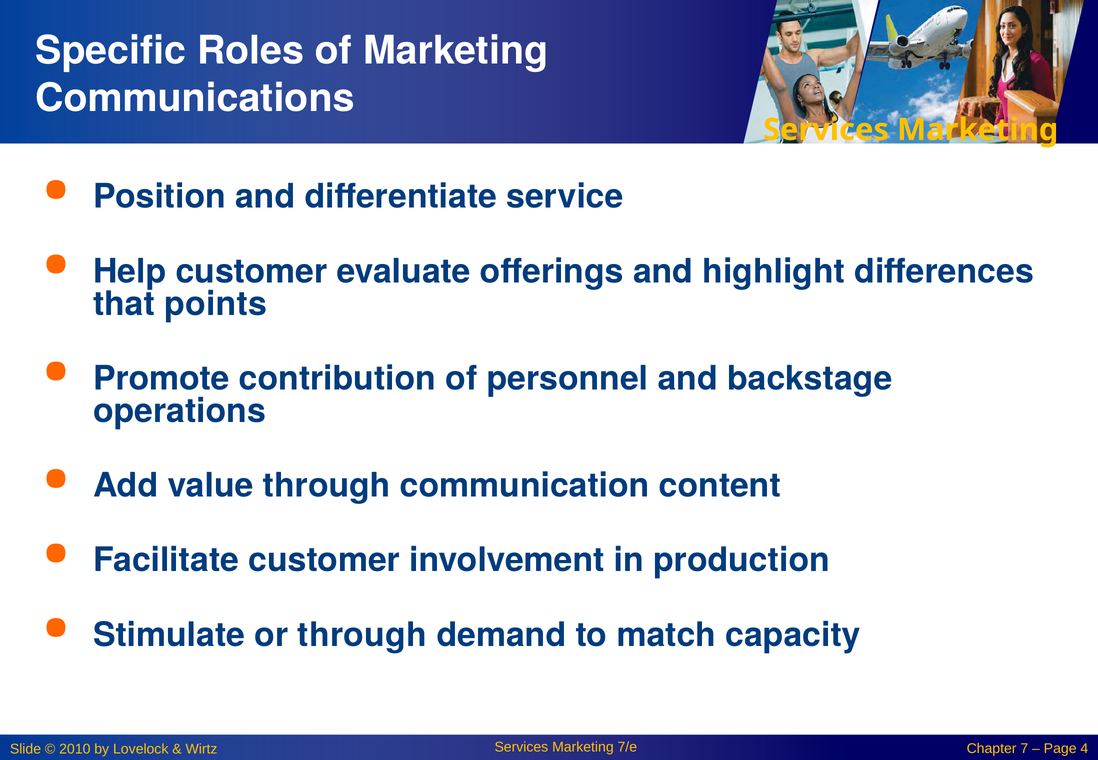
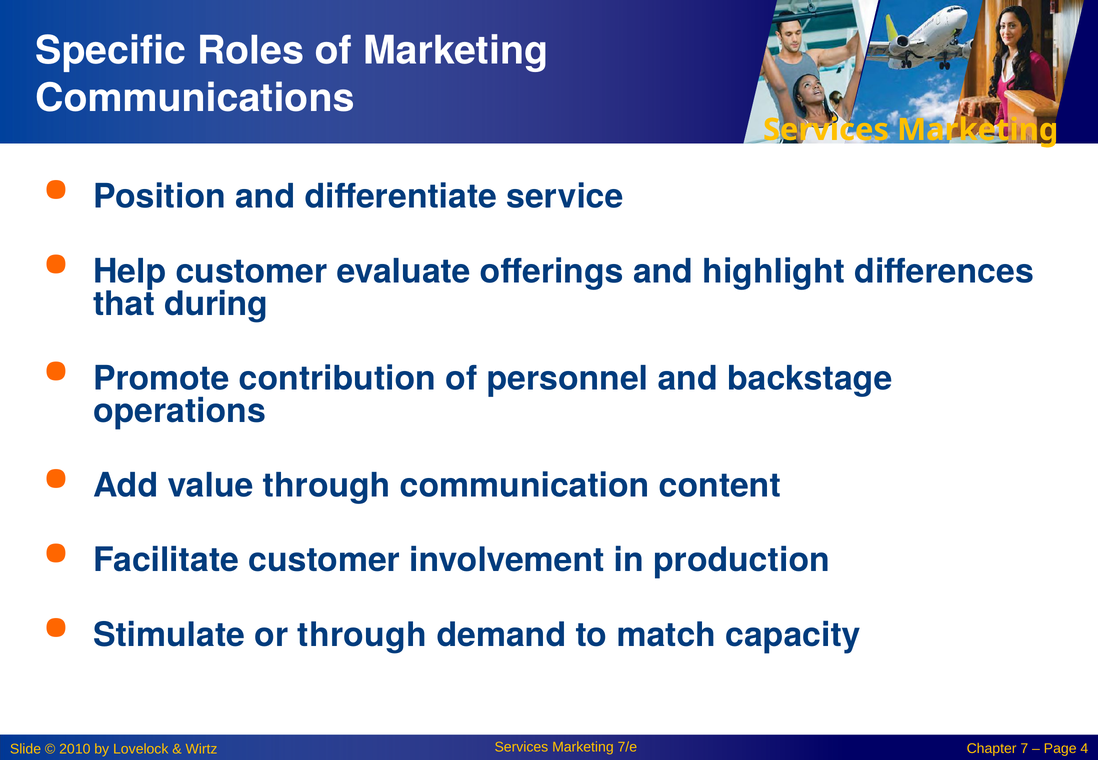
points: points -> during
